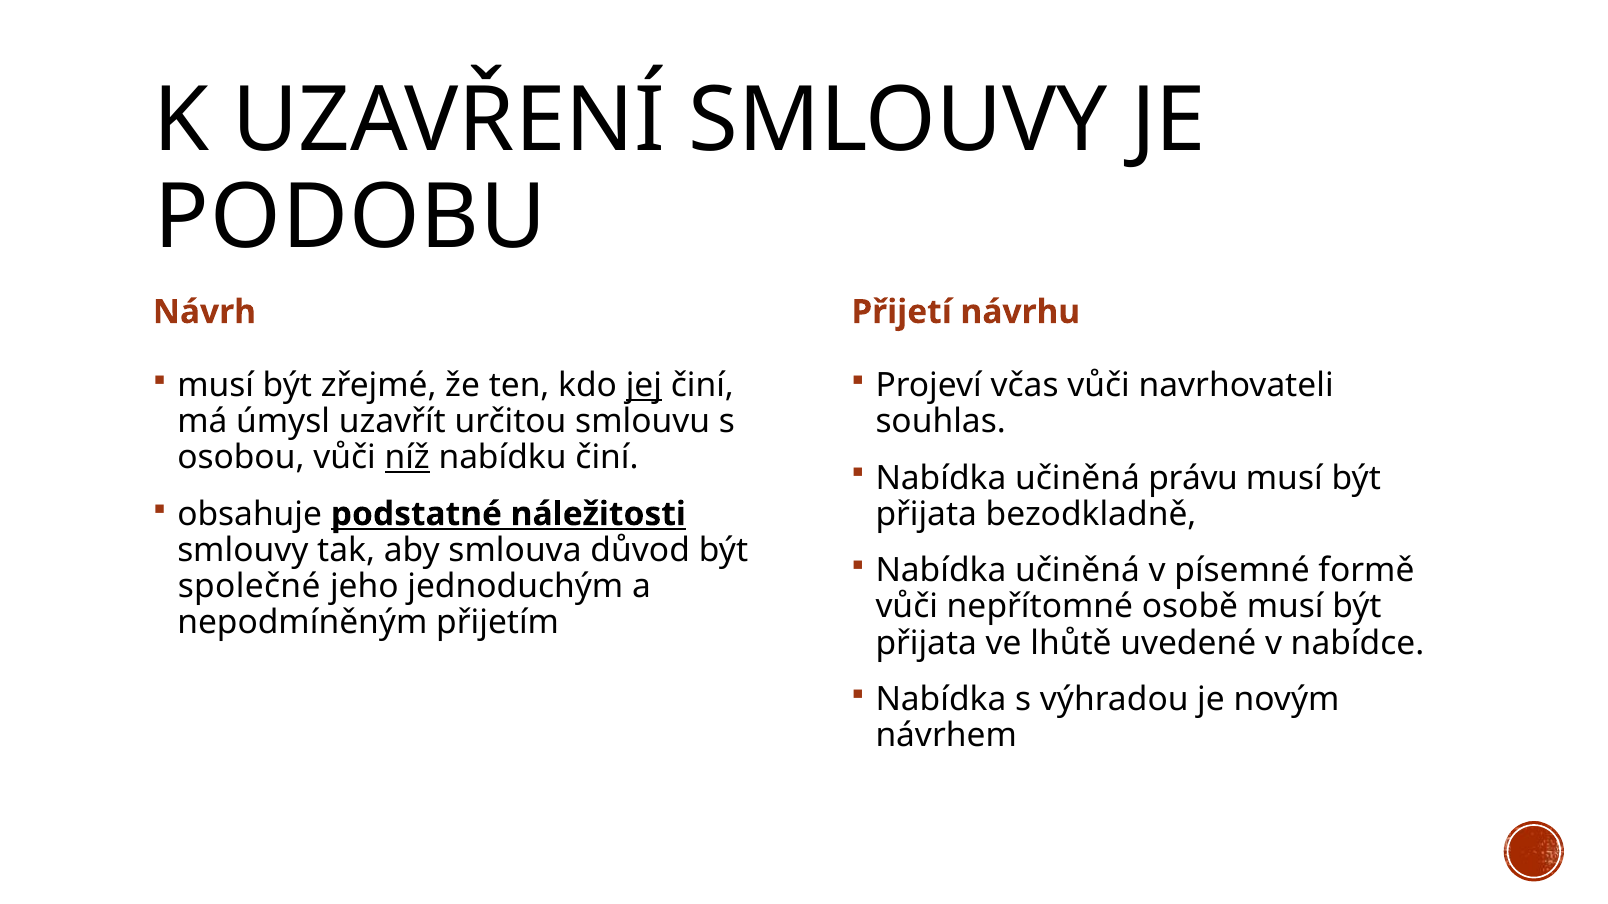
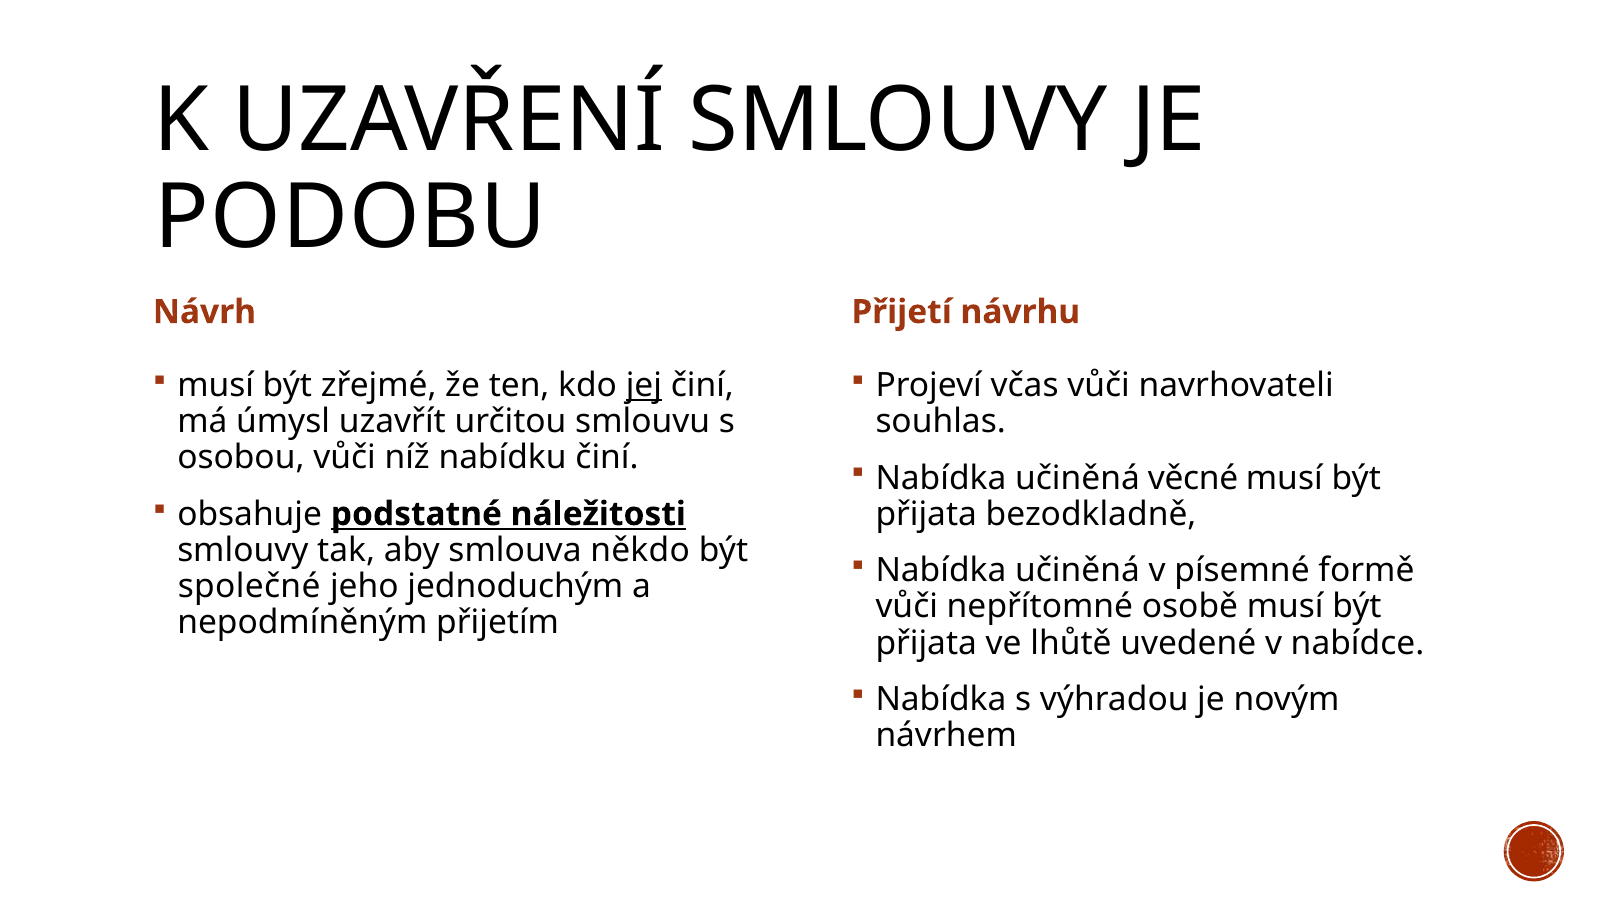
níž underline: present -> none
právu: právu -> věcné
důvod: důvod -> někdo
